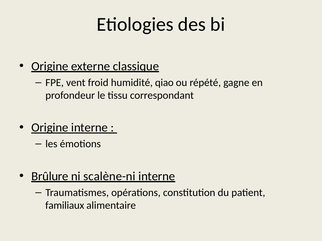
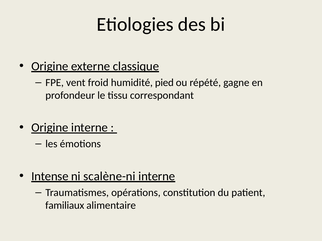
qiao: qiao -> pied
Brûlure: Brûlure -> Intense
